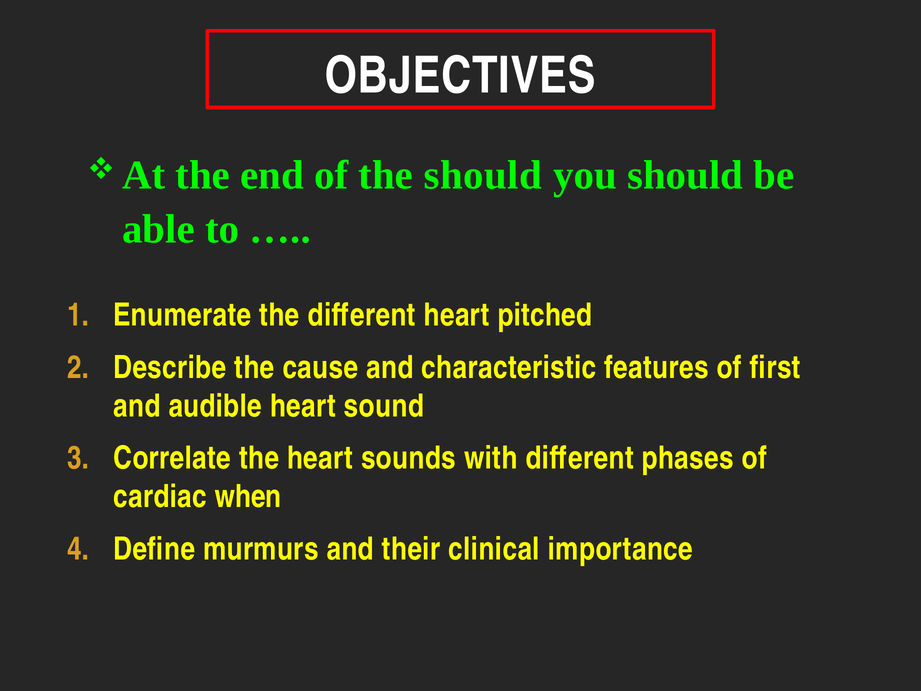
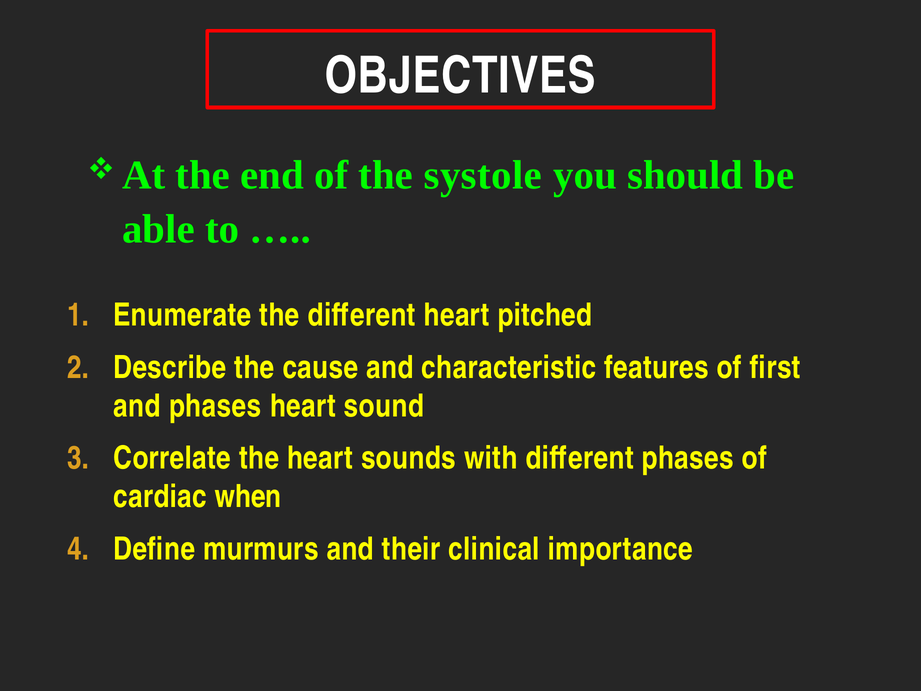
the should: should -> systole
and audible: audible -> phases
